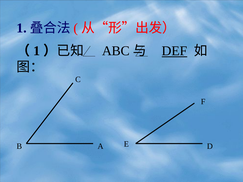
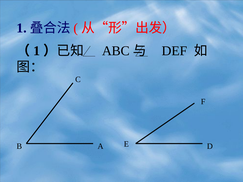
DEF underline: present -> none
